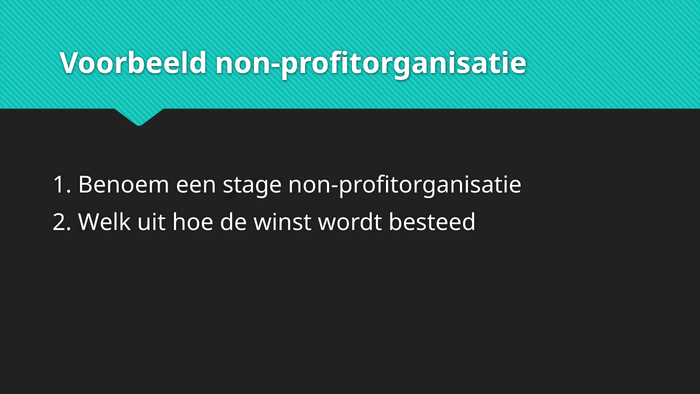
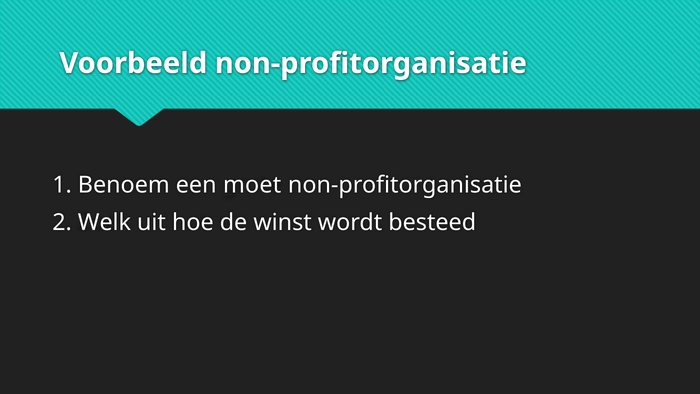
stage: stage -> moet
